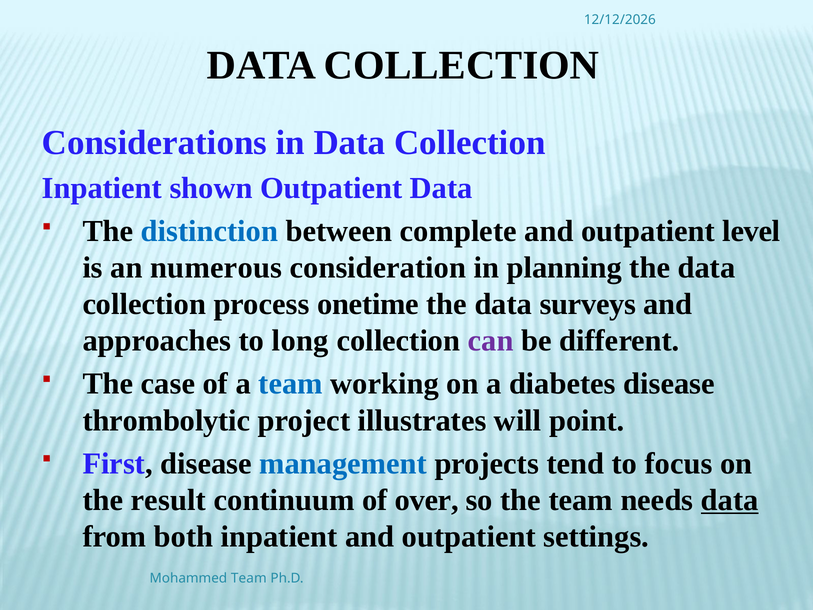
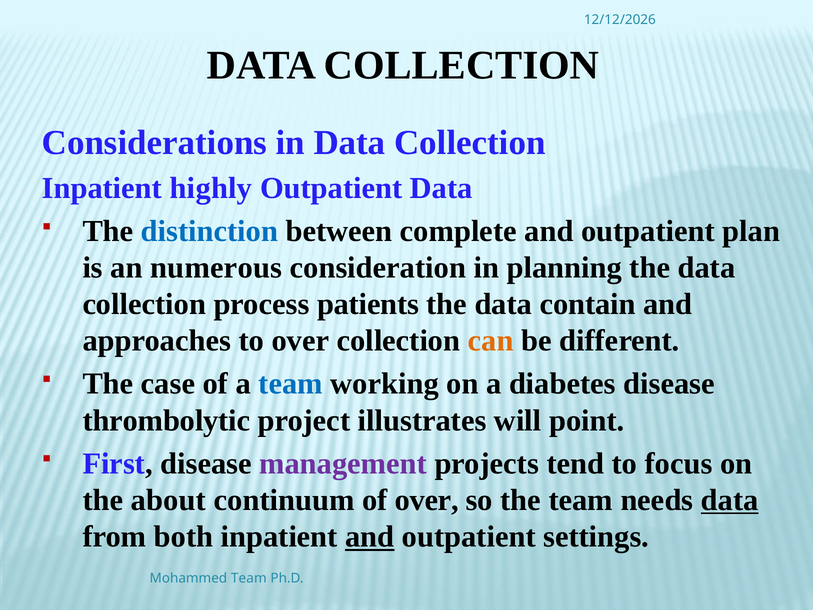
shown: shown -> highly
level: level -> plan
onetime: onetime -> patients
surveys: surveys -> contain
to long: long -> over
can colour: purple -> orange
management colour: blue -> purple
result: result -> about
and at (370, 537) underline: none -> present
